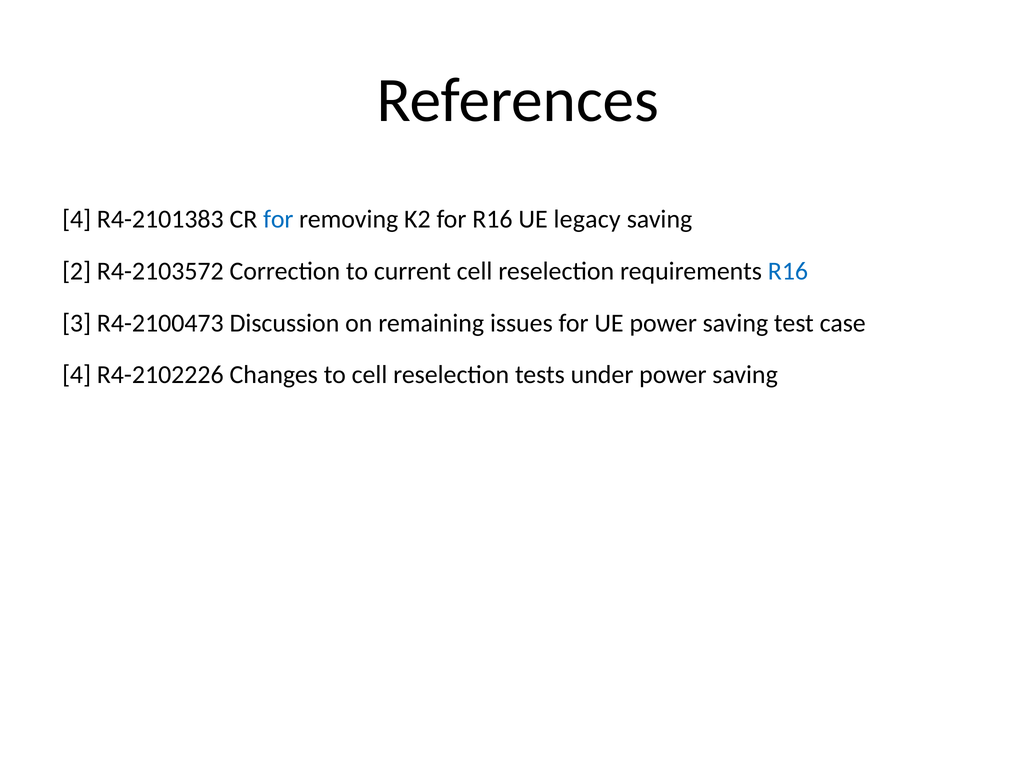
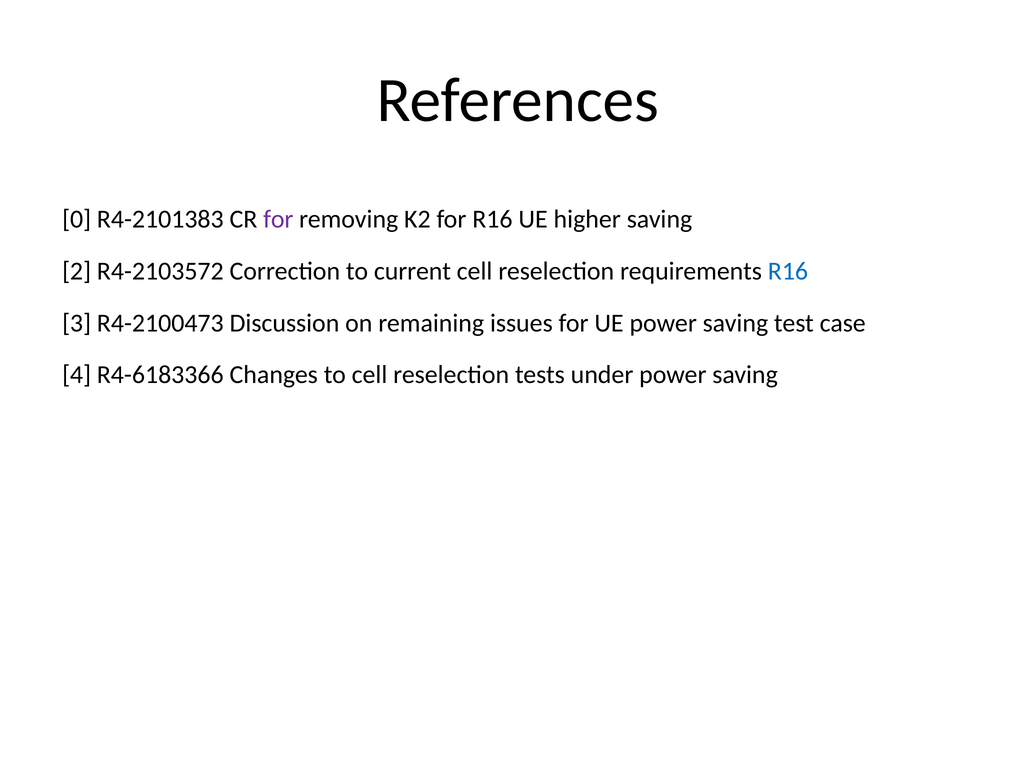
4 at (77, 219): 4 -> 0
for at (278, 219) colour: blue -> purple
legacy: legacy -> higher
R4-2102226: R4-2102226 -> R4-6183366
